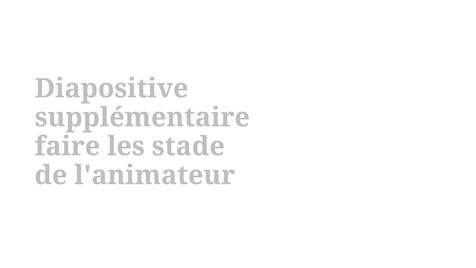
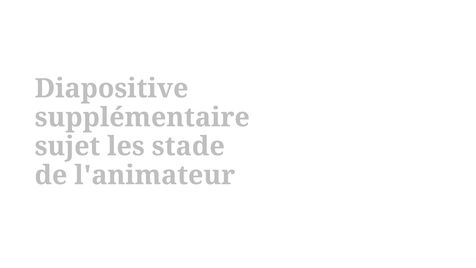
faire: faire -> sujet
